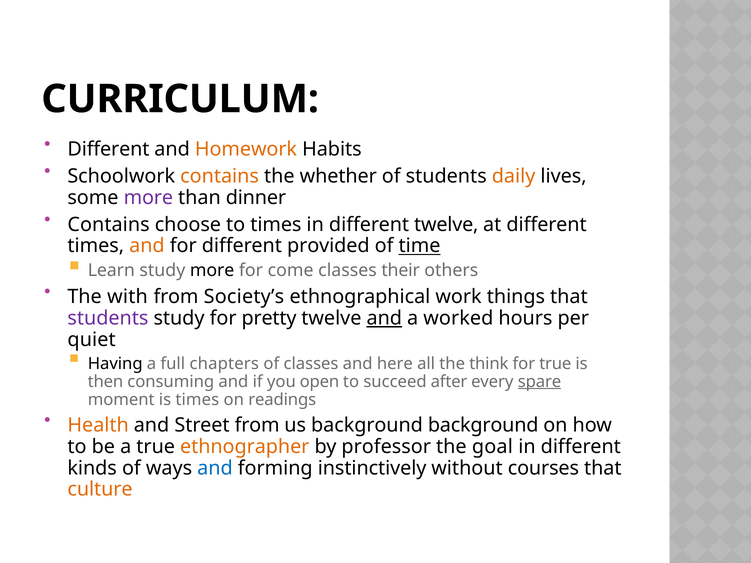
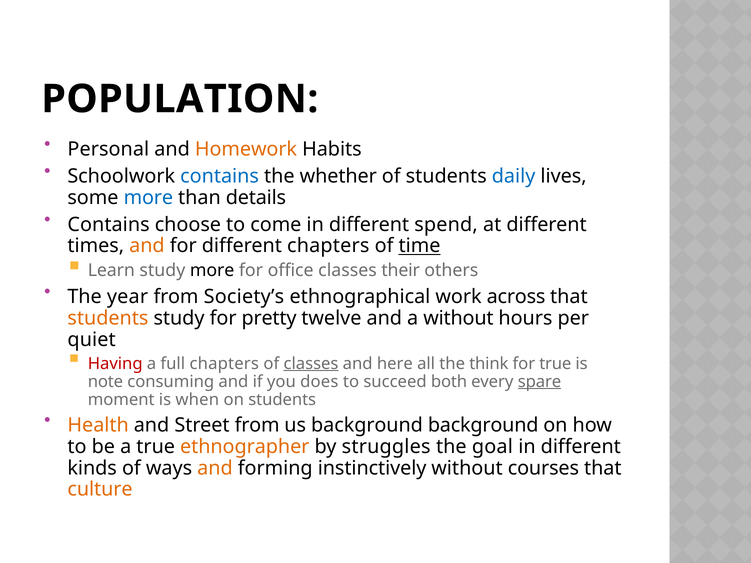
CURRICULUM: CURRICULUM -> POPULATION
Different at (108, 149): Different -> Personal
contains at (220, 176) colour: orange -> blue
daily colour: orange -> blue
more at (148, 198) colour: purple -> blue
dinner: dinner -> details
to times: times -> come
different twelve: twelve -> spend
different provided: provided -> chapters
come: come -> office
with: with -> year
things: things -> across
students at (108, 318) colour: purple -> orange
and at (384, 318) underline: present -> none
a worked: worked -> without
Having colour: black -> red
classes at (311, 364) underline: none -> present
then: then -> note
open: open -> does
after: after -> both
is times: times -> when
on readings: readings -> students
professor: professor -> struggles
and at (215, 468) colour: blue -> orange
